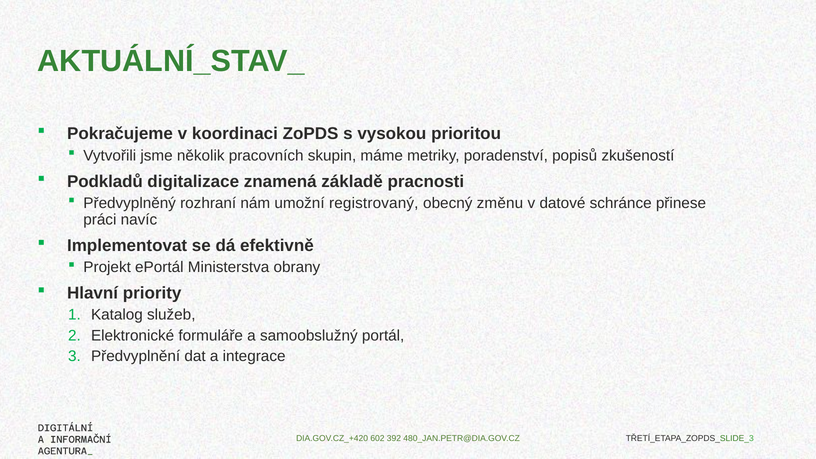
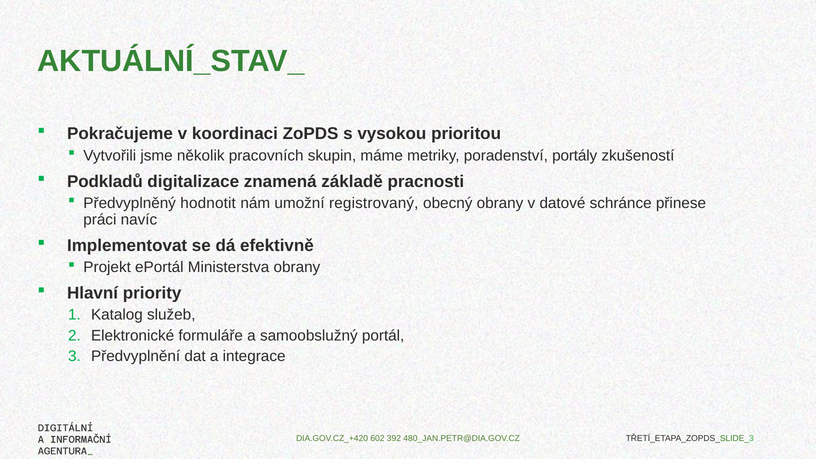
popisů: popisů -> portály
rozhraní: rozhraní -> hodnotit
obecný změnu: změnu -> obrany
